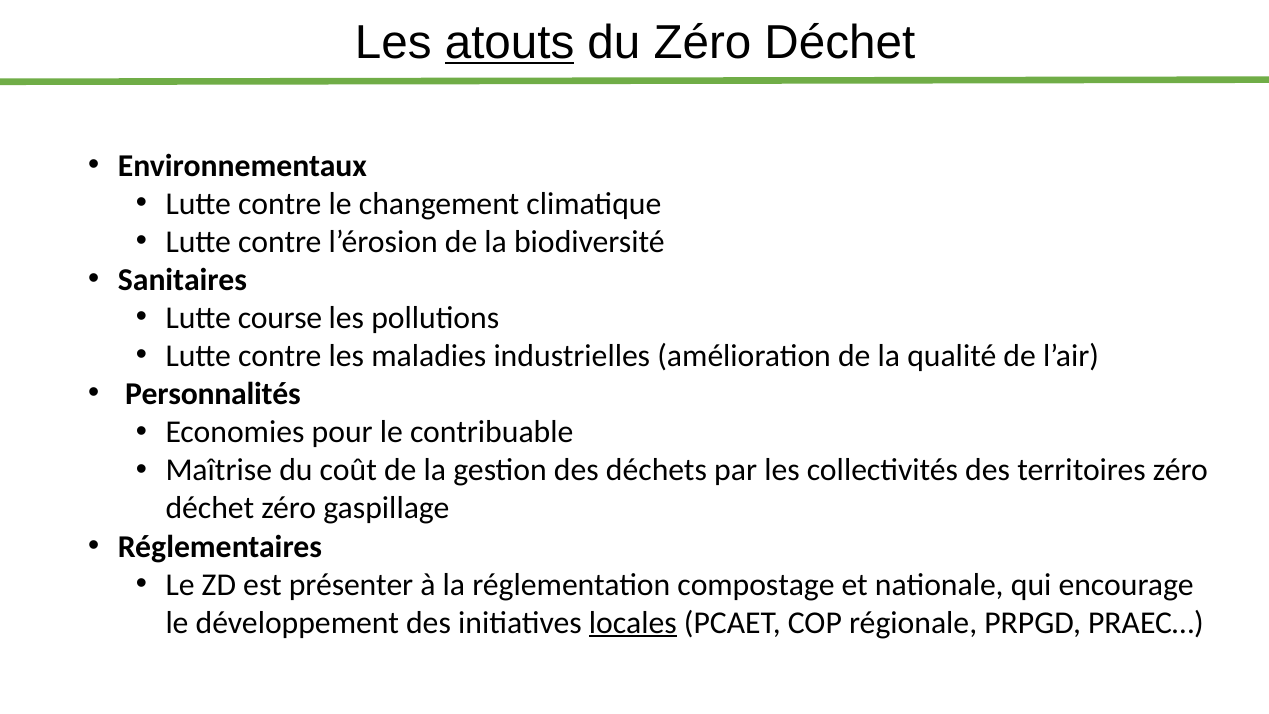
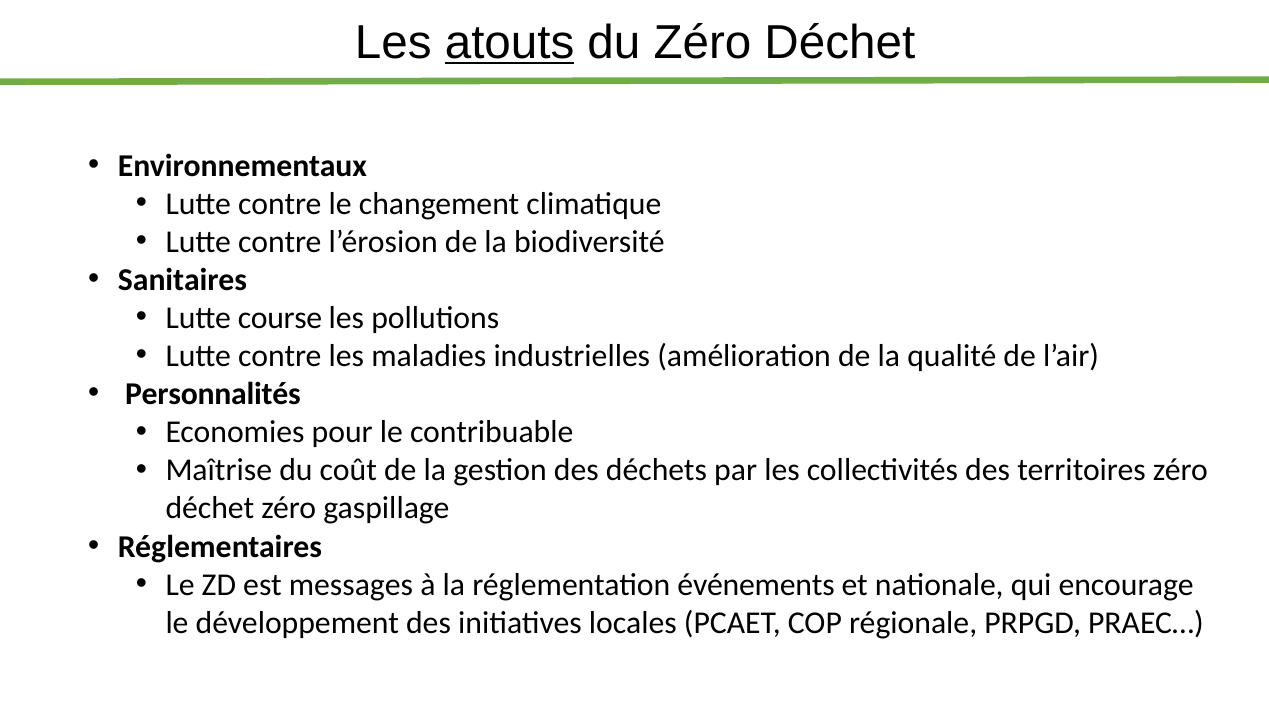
présenter: présenter -> messages
compostage: compostage -> événements
locales underline: present -> none
